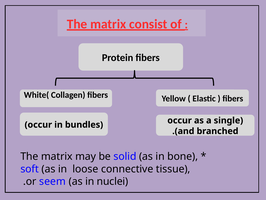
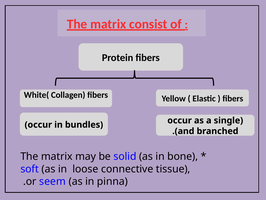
nuclei: nuclei -> pinna
